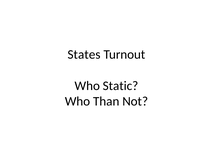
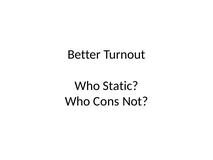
States: States -> Better
Than: Than -> Cons
